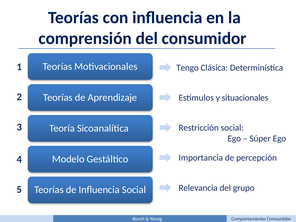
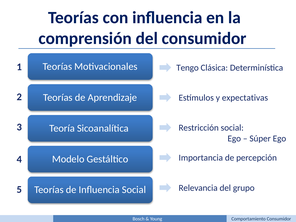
situacionales: situacionales -> expectativas
